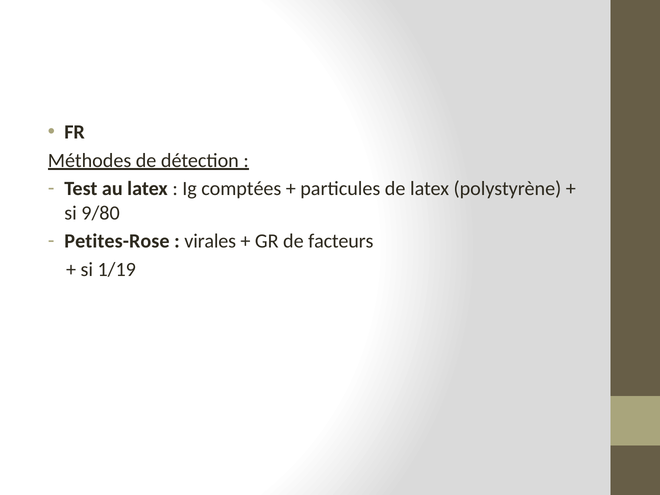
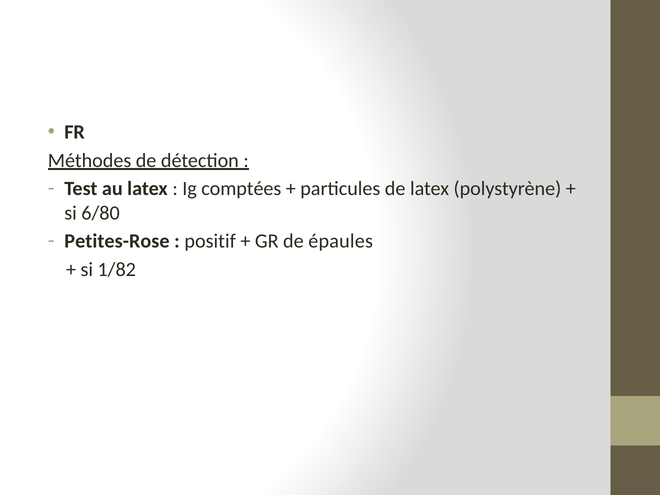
9/80: 9/80 -> 6/80
virales: virales -> positif
facteurs: facteurs -> épaules
1/19: 1/19 -> 1/82
